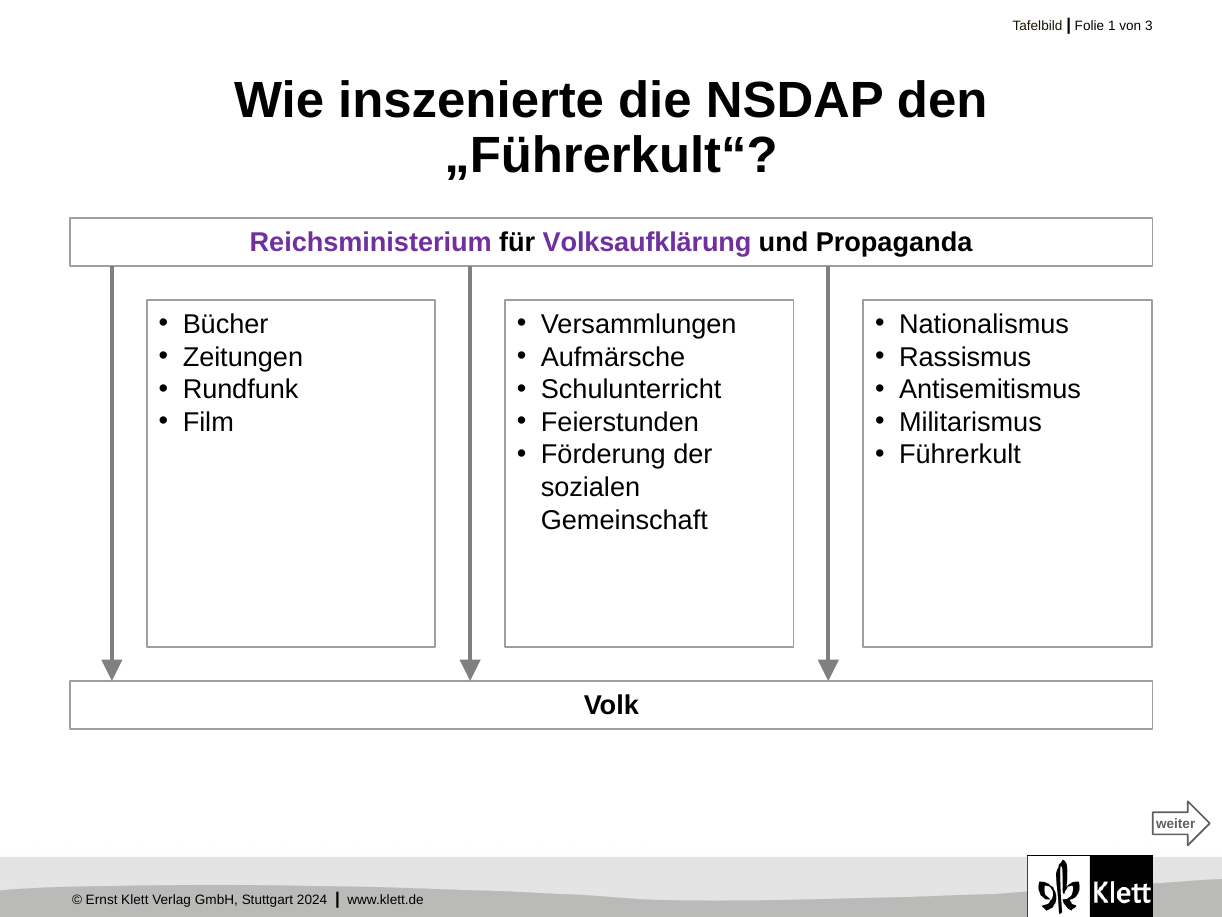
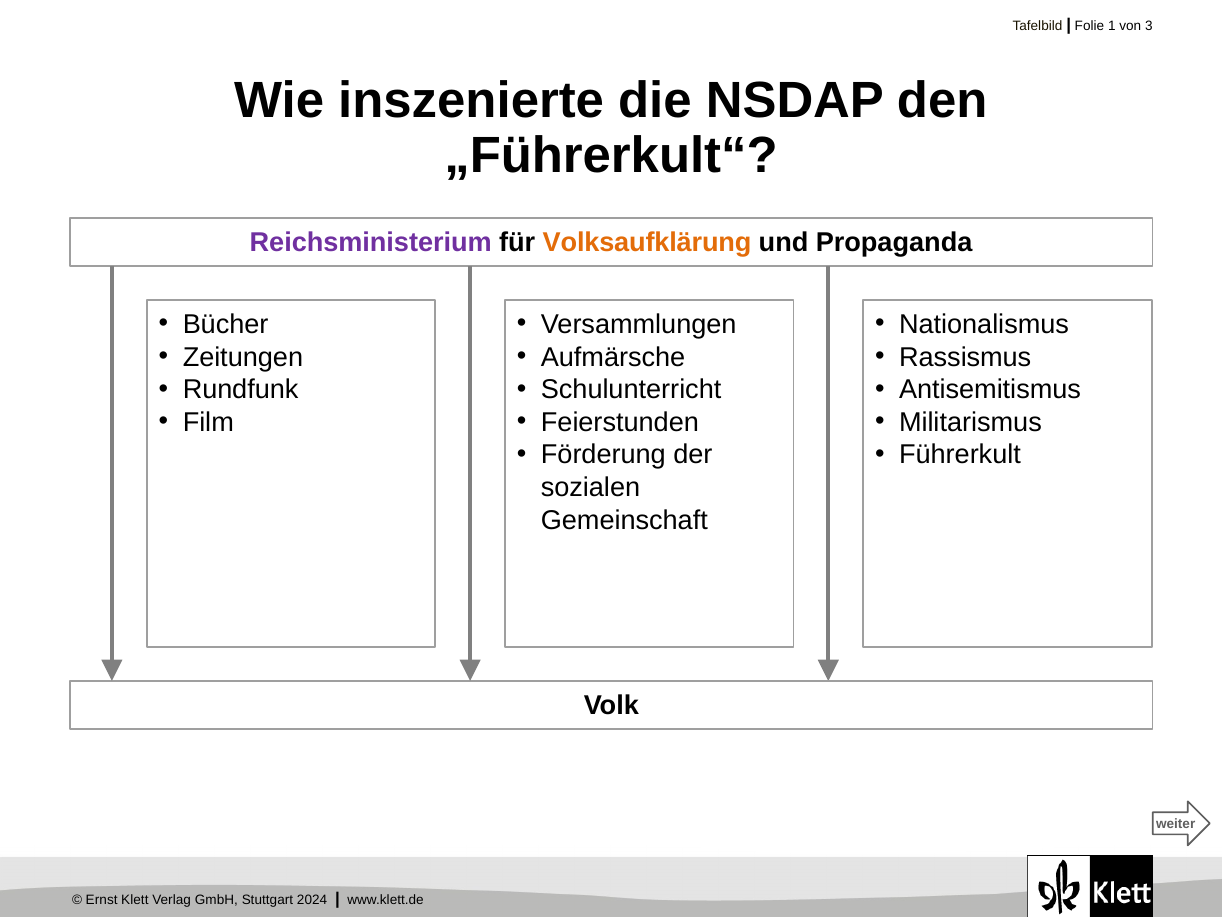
Volksaufklärung colour: purple -> orange
